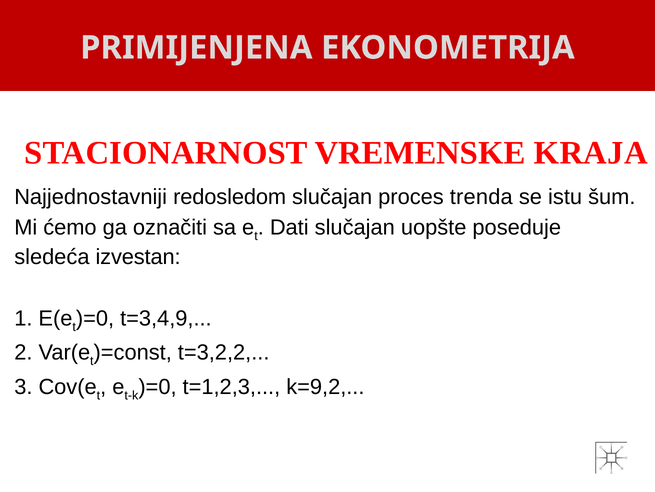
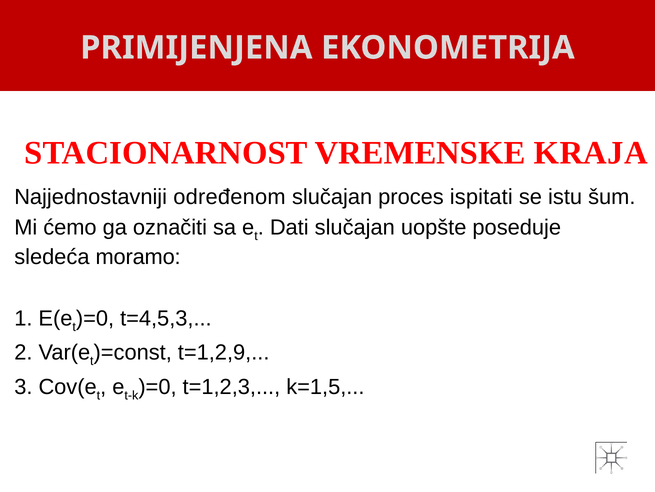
redosledom: redosledom -> određenom
trenda: trenda -> ispitati
izvestan: izvestan -> moramo
t=3,4,9: t=3,4,9 -> t=4,5,3
t=3,2,2: t=3,2,2 -> t=1,2,9
k=9,2: k=9,2 -> k=1,5
